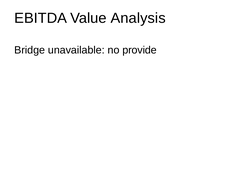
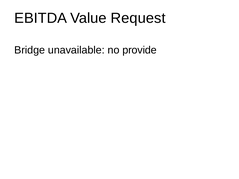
Analysis: Analysis -> Request
